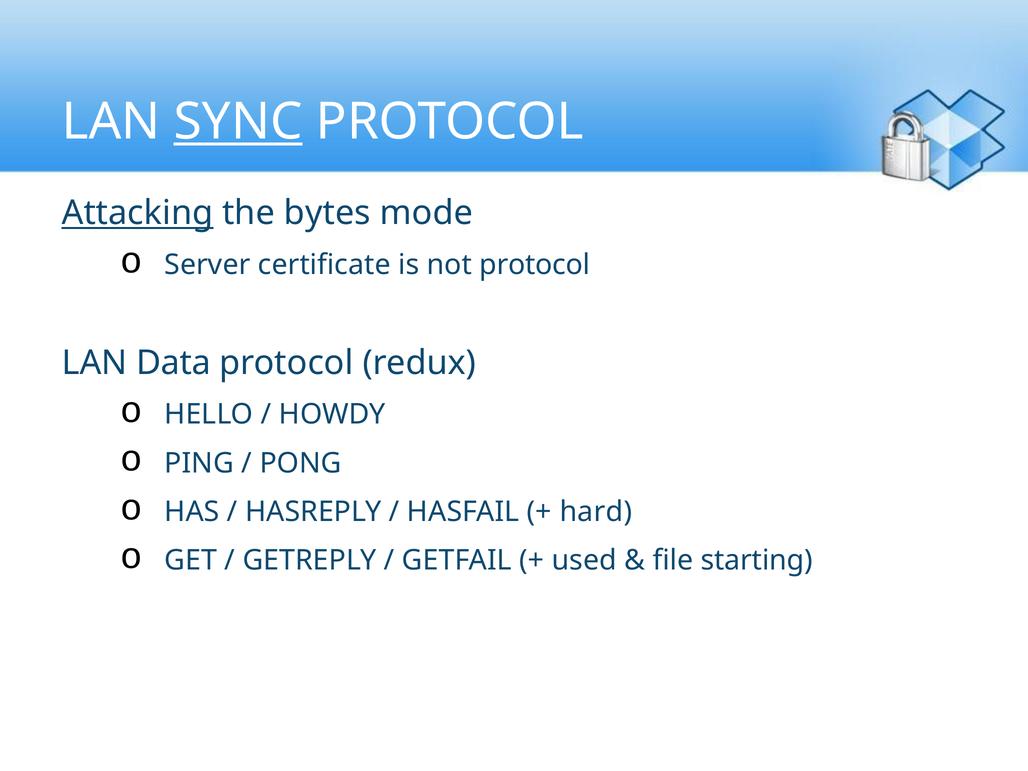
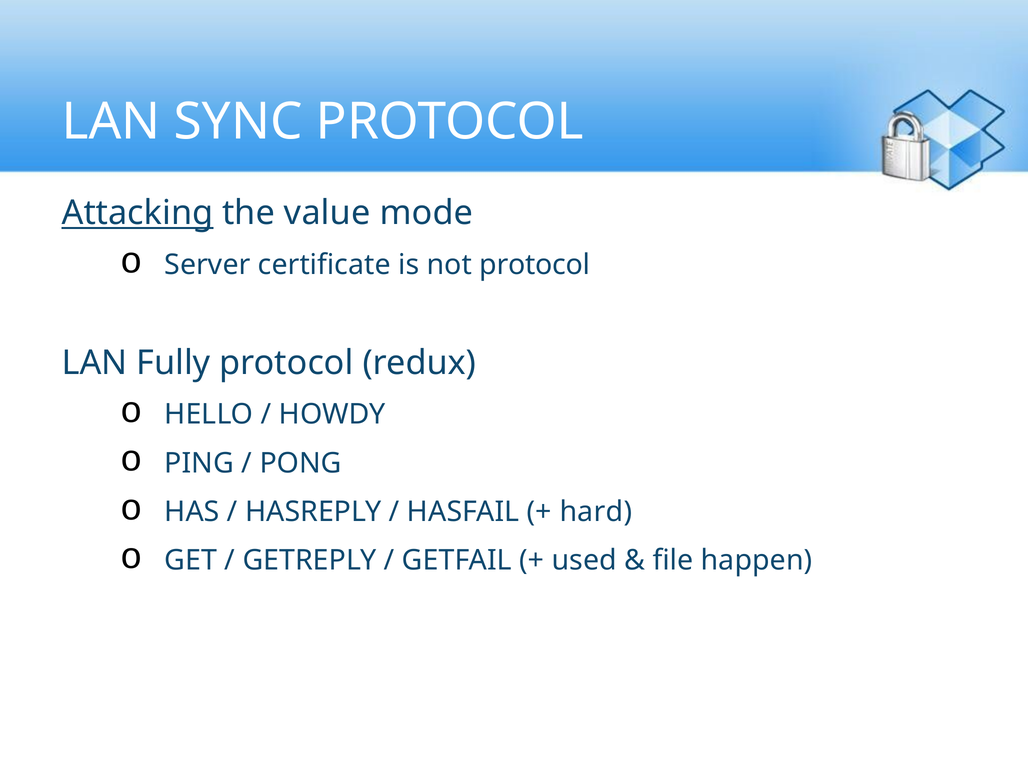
SYNC underline: present -> none
bytes: bytes -> value
Data: Data -> Fully
starting: starting -> happen
